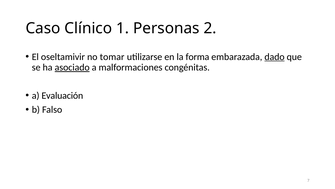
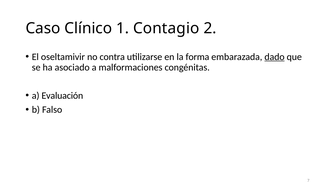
Personas: Personas -> Contagio
tomar: tomar -> contra
asociado underline: present -> none
